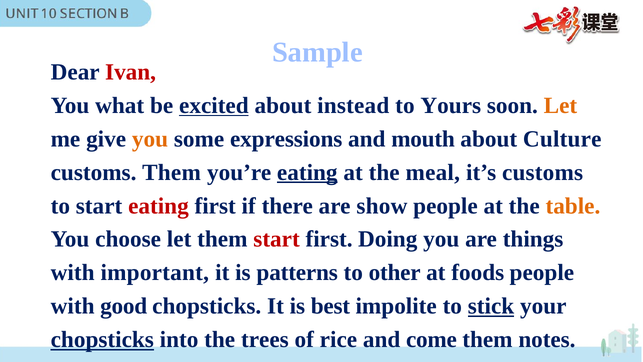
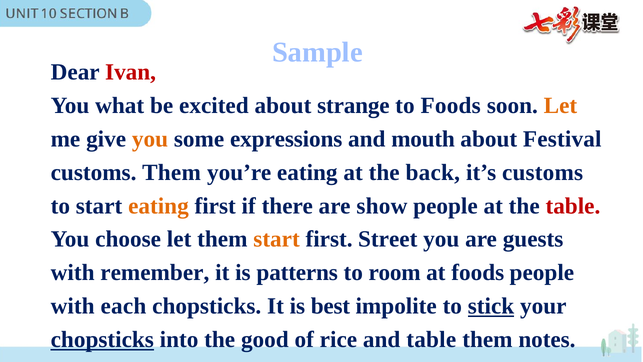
excited underline: present -> none
instead: instead -> strange
to Yours: Yours -> Foods
Culture: Culture -> Festival
eating at (307, 172) underline: present -> none
meal: meal -> back
eating at (158, 206) colour: red -> orange
table at (573, 206) colour: orange -> red
start at (277, 239) colour: red -> orange
Doing: Doing -> Street
things: things -> guests
important: important -> remember
other: other -> room
good: good -> each
trees: trees -> good
and come: come -> table
